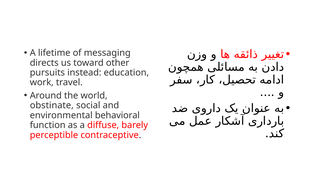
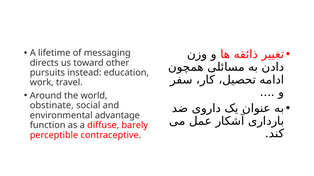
behavioral: behavioral -> advantage
